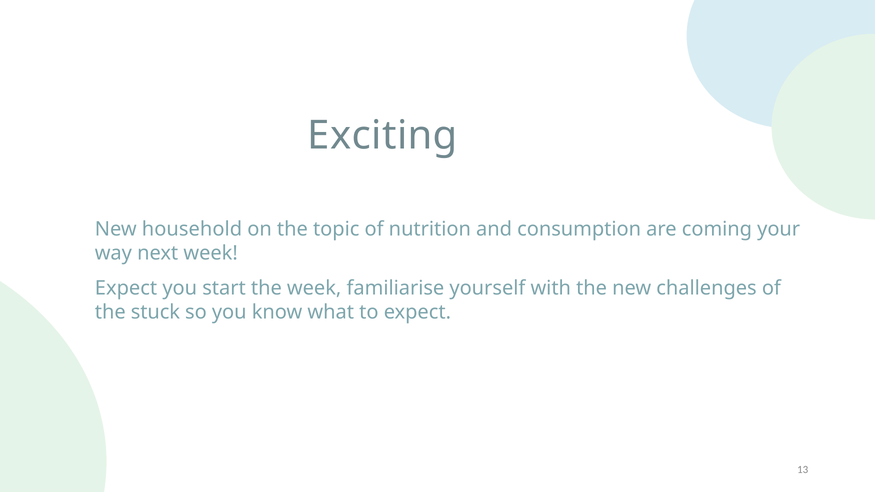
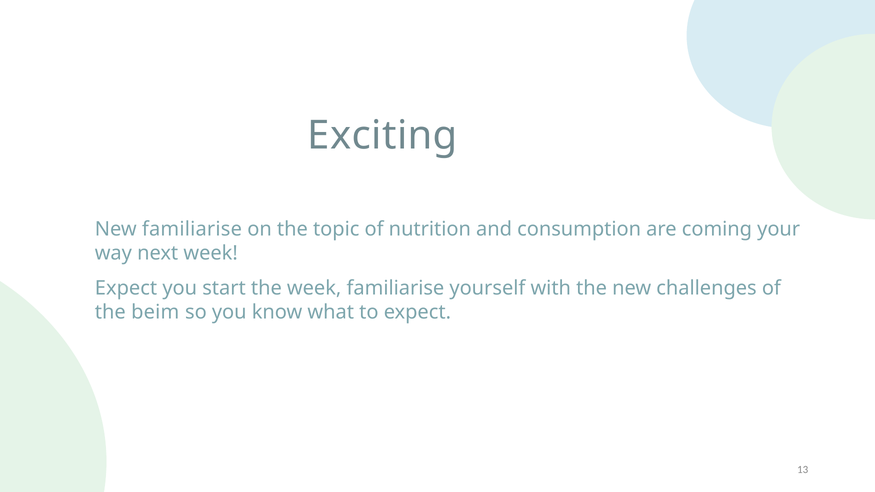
New household: household -> familiarise
stuck: stuck -> beim
